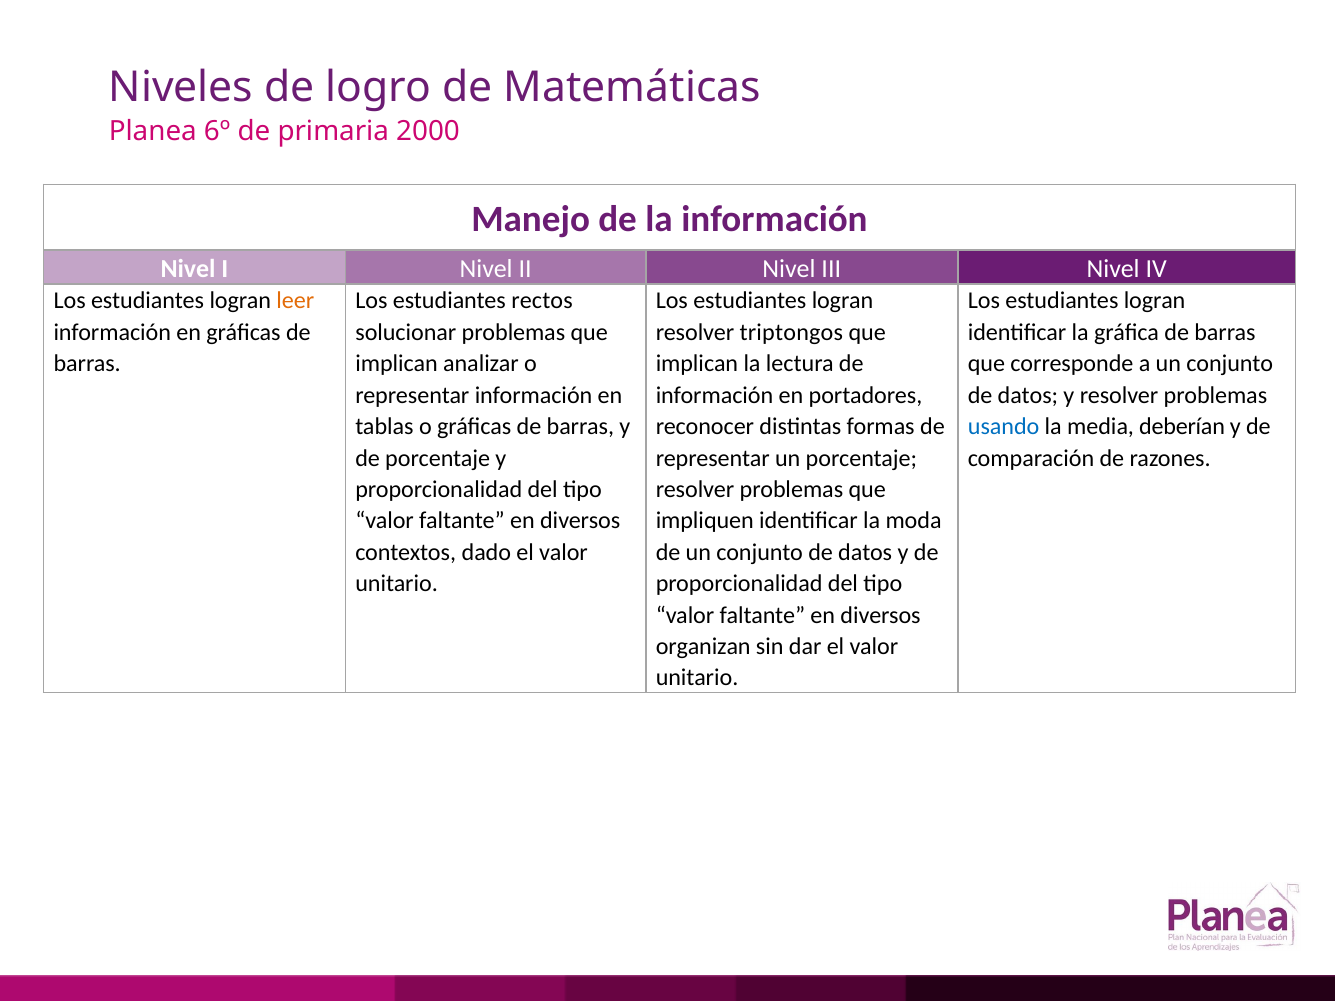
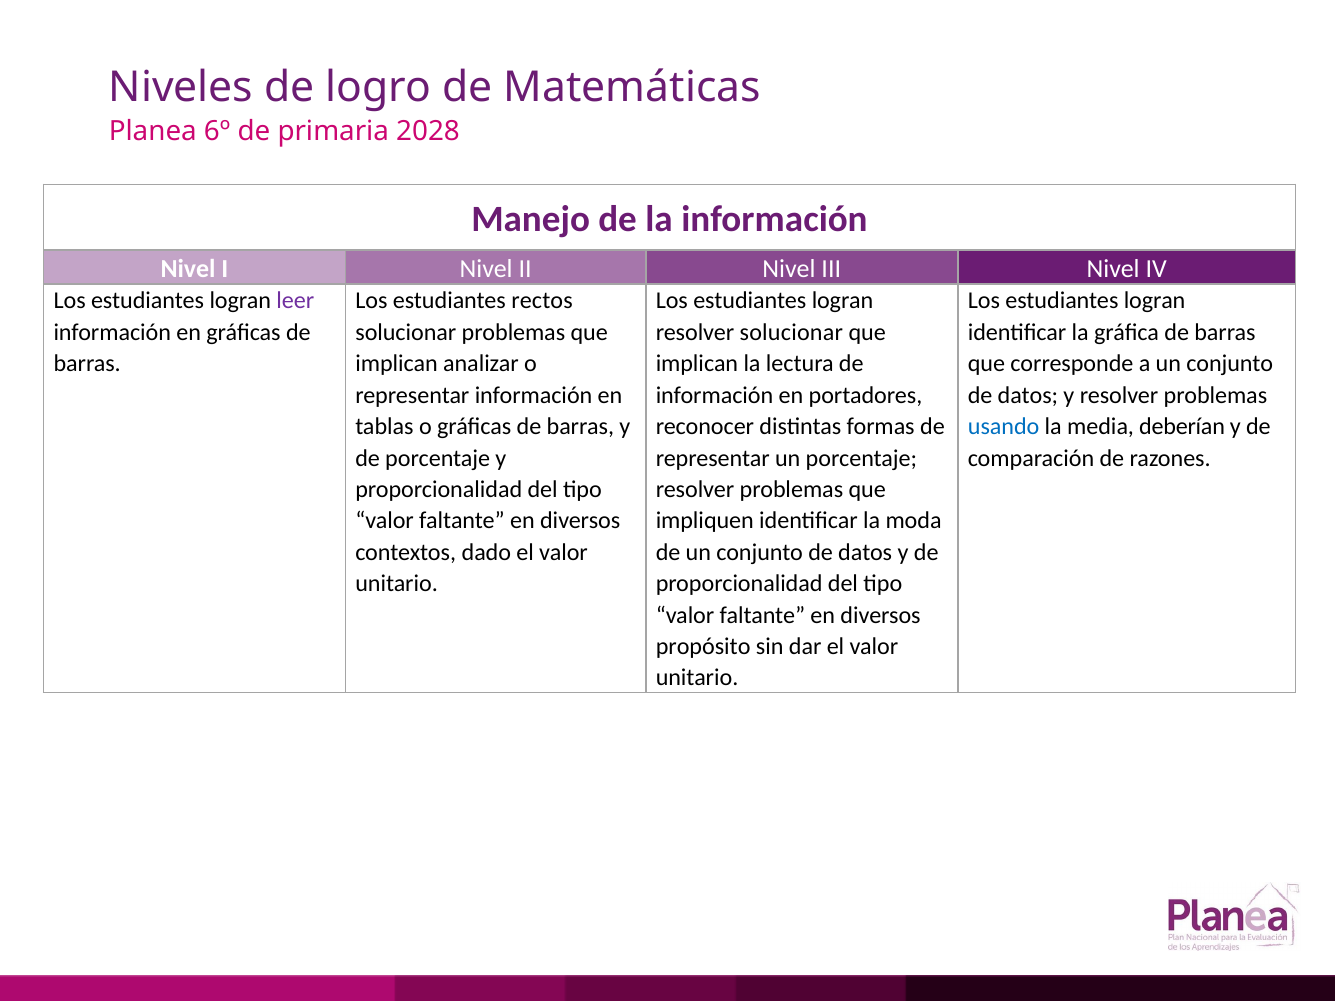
2000: 2000 -> 2028
leer colour: orange -> purple
resolver triptongos: triptongos -> solucionar
organizan: organizan -> propósito
